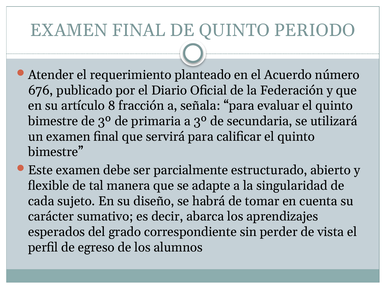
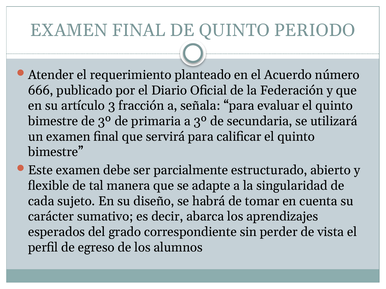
676: 676 -> 666
8: 8 -> 3
